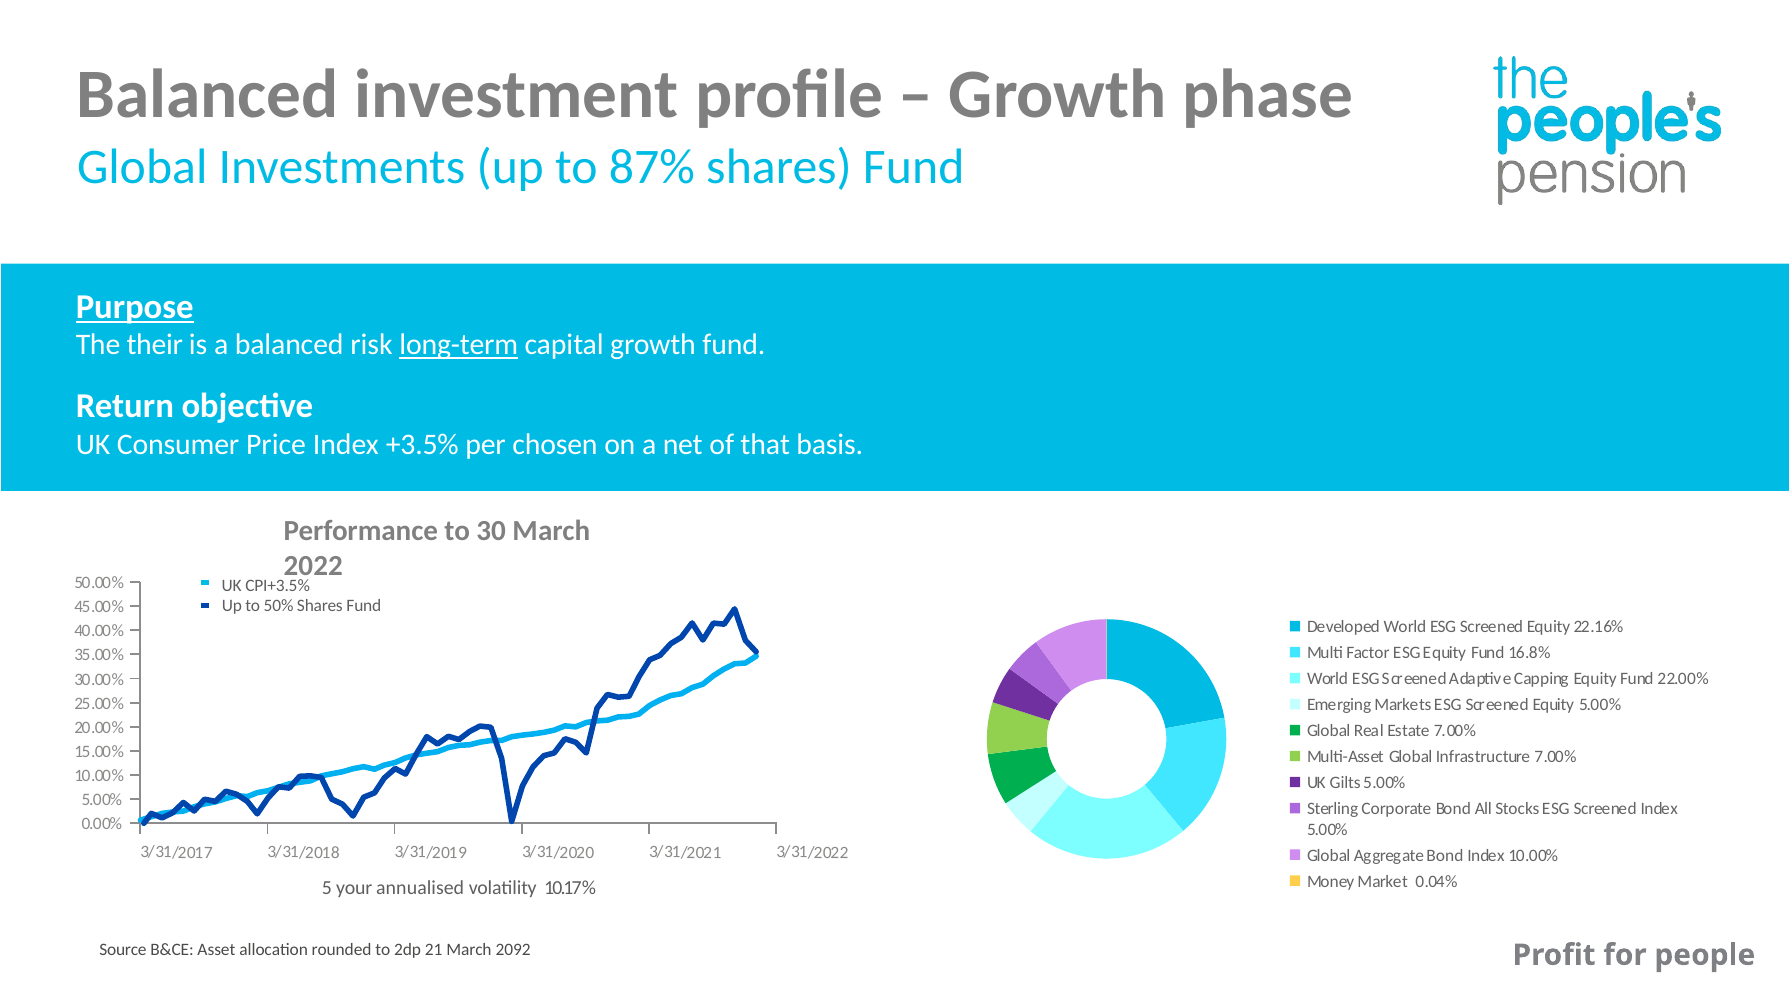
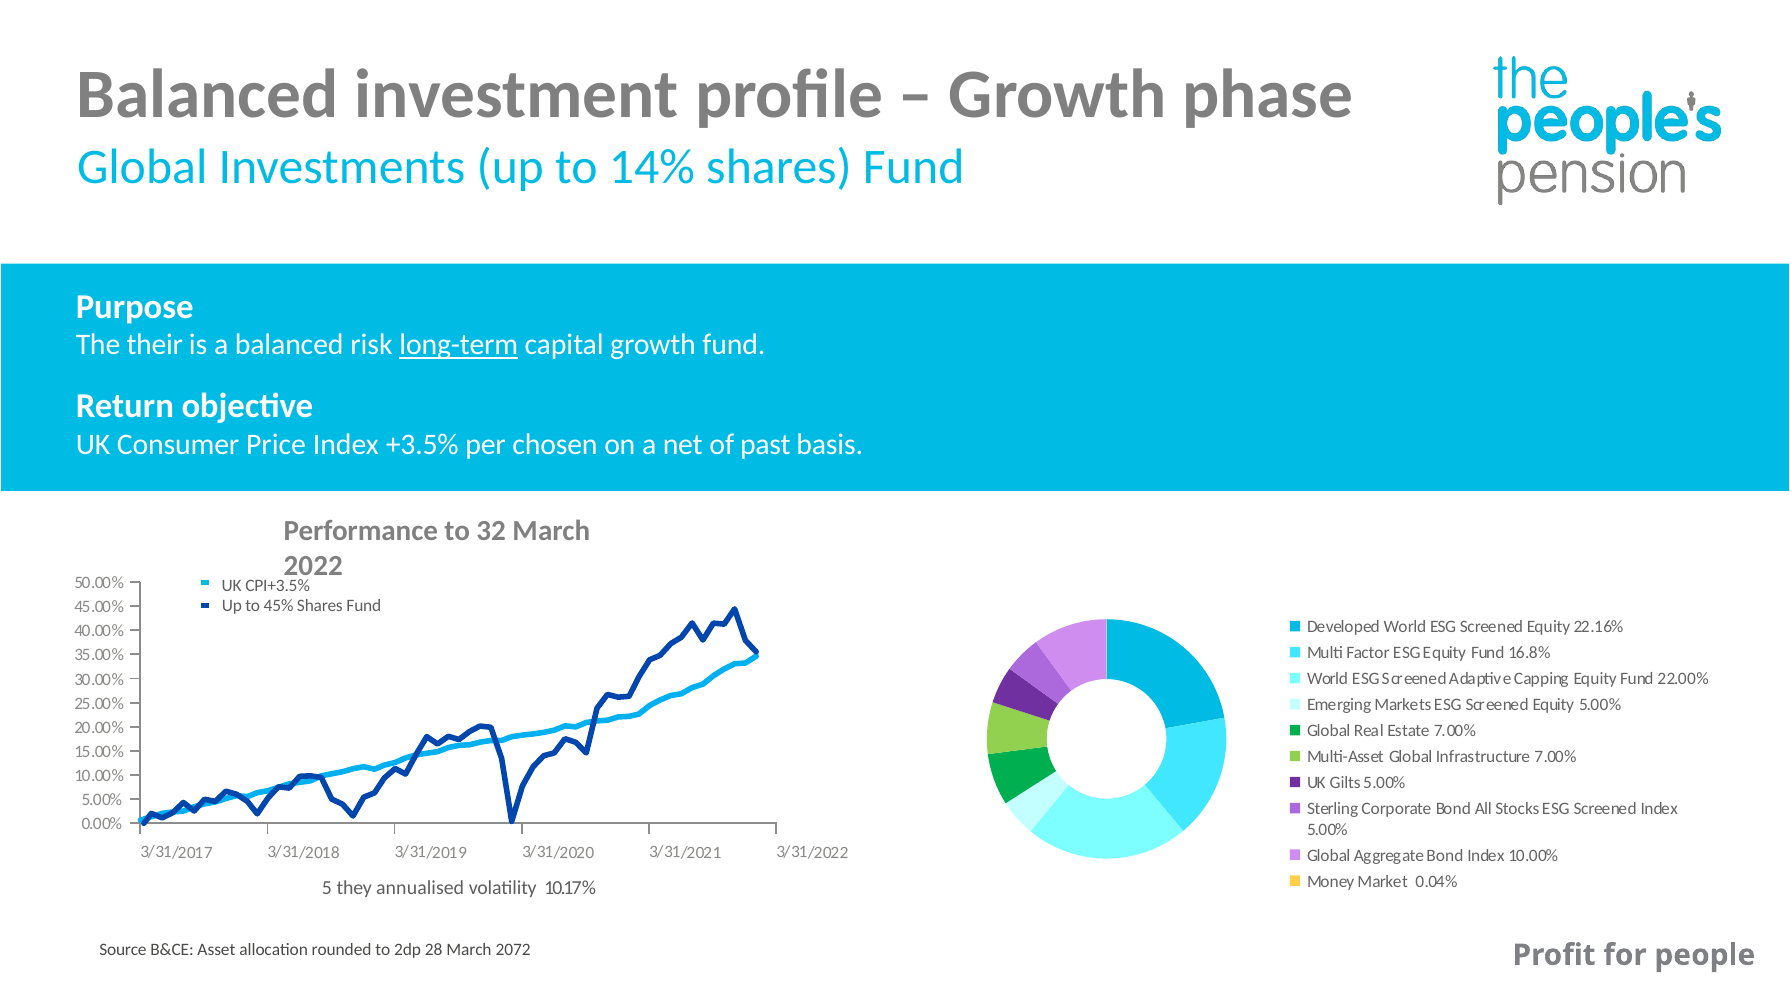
87%: 87% -> 14%
Purpose underline: present -> none
that: that -> past
30: 30 -> 32
50%: 50% -> 45%
your: your -> they
21: 21 -> 28
2092: 2092 -> 2072
